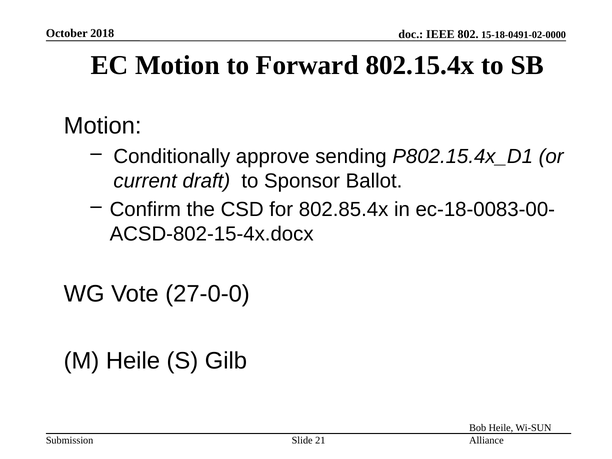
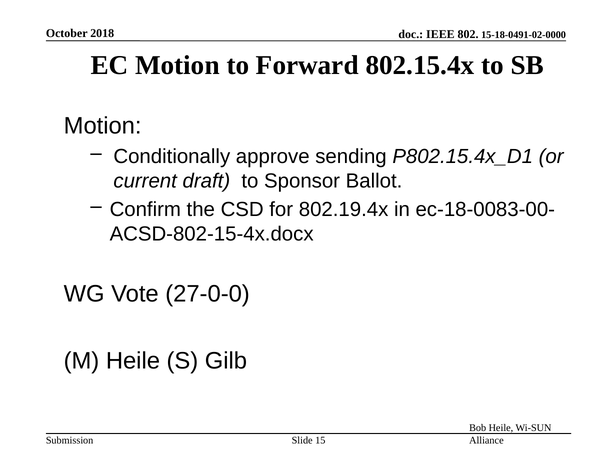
802.85.4x: 802.85.4x -> 802.19.4x
21: 21 -> 15
